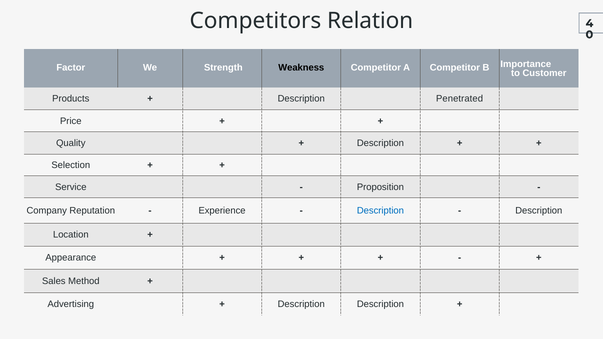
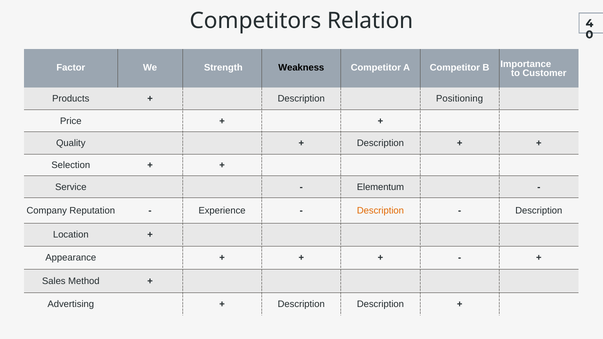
Penetrated: Penetrated -> Positioning
Proposition: Proposition -> Elementum
Description at (380, 211) colour: blue -> orange
